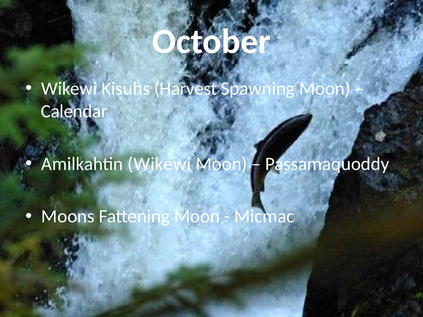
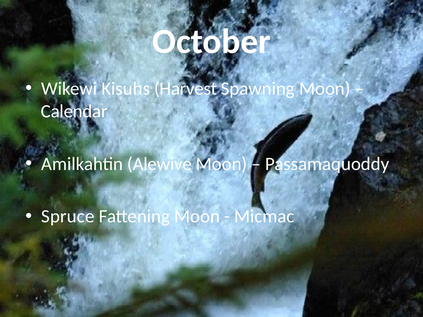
Amilkahtin Wikewi: Wikewi -> Alewive
Moons: Moons -> Spruce
